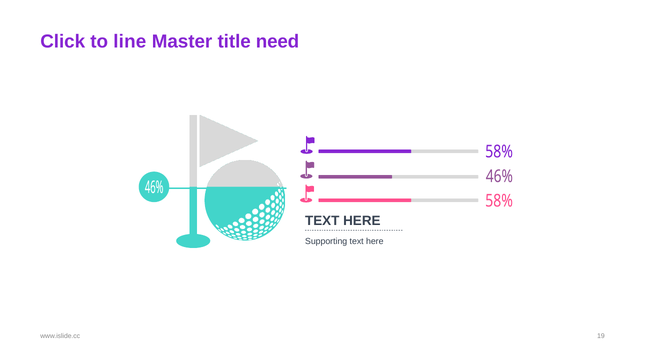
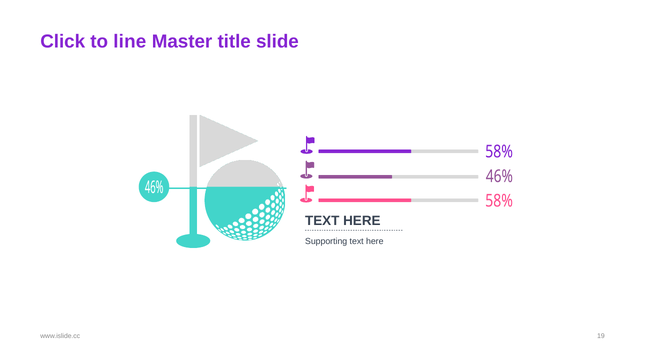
need: need -> slide
